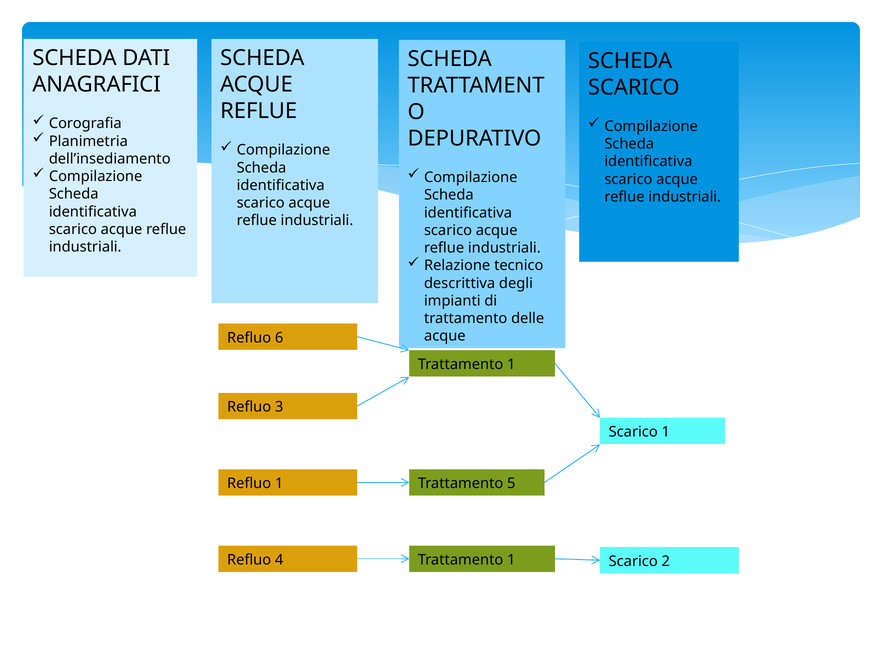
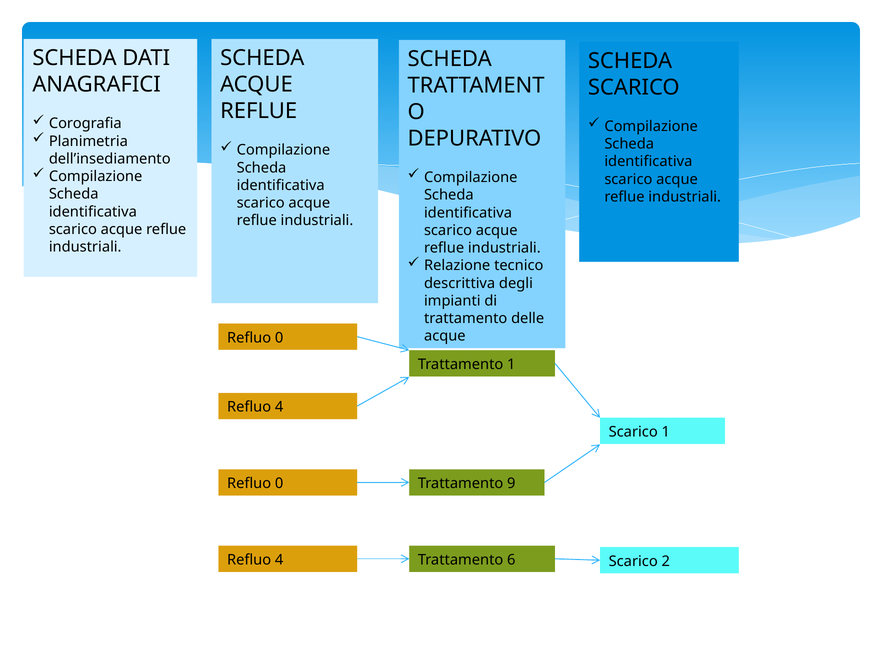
6 at (279, 338): 6 -> 0
3 at (279, 407): 3 -> 4
1 at (279, 483): 1 -> 0
5: 5 -> 9
1 at (511, 560): 1 -> 6
